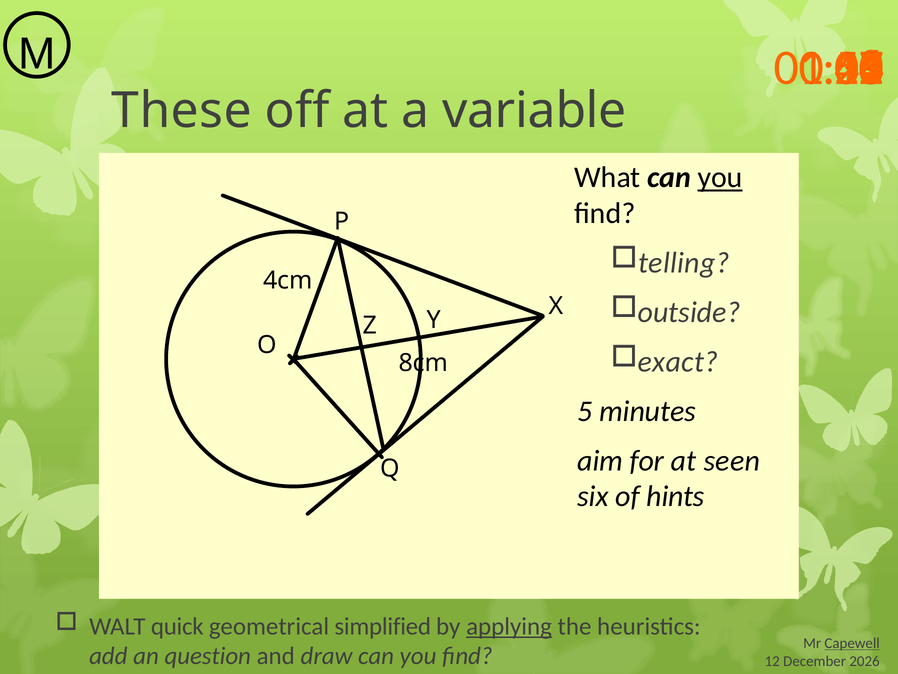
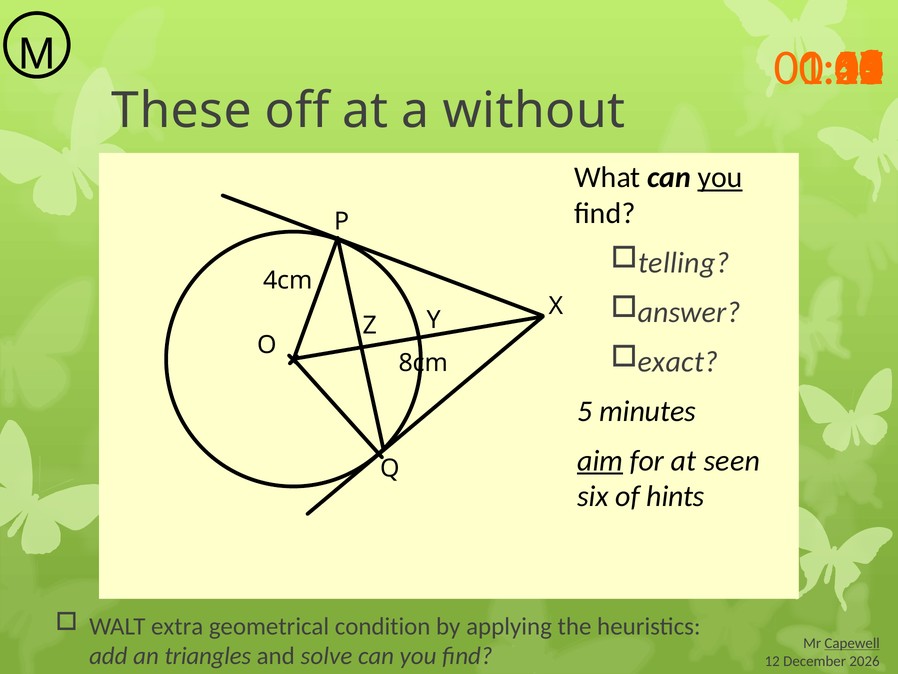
variable: variable -> without
outside: outside -> answer
aim underline: none -> present
quick: quick -> extra
simplified: simplified -> condition
applying underline: present -> none
question: question -> triangles
draw: draw -> solve
